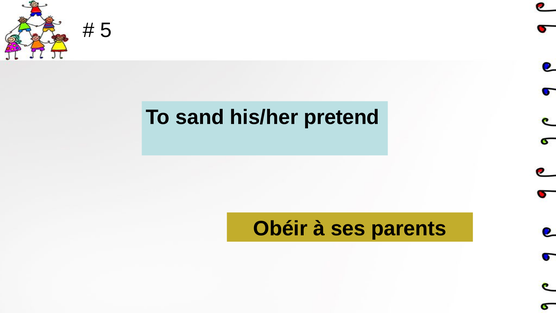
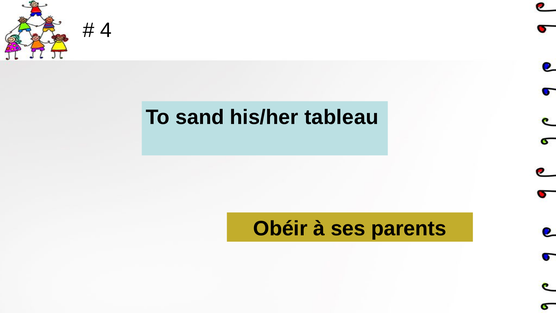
5: 5 -> 4
pretend: pretend -> tableau
